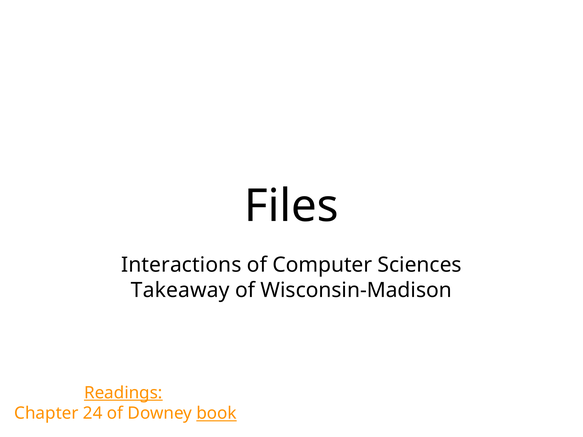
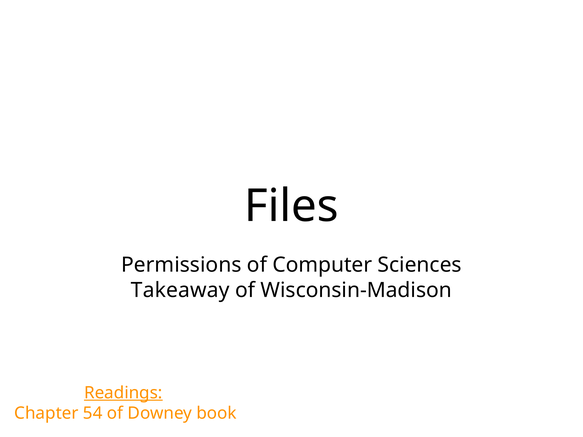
Interactions: Interactions -> Permissions
24: 24 -> 54
book underline: present -> none
